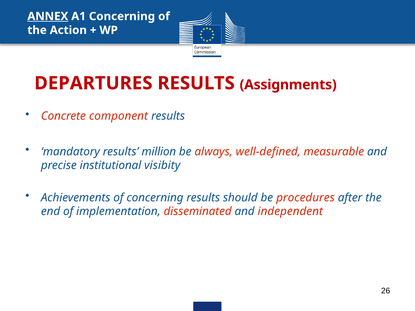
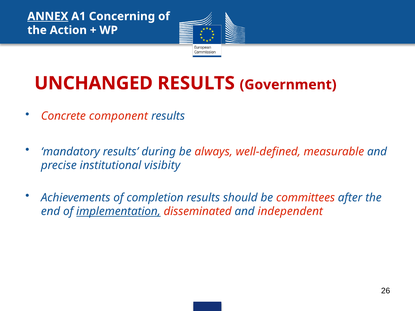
DEPARTURES: DEPARTURES -> UNCHANGED
Assignments: Assignments -> Government
million: million -> during
of concerning: concerning -> completion
procedures: procedures -> committees
implementation underline: none -> present
